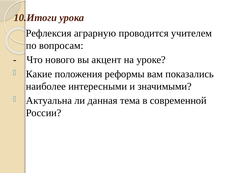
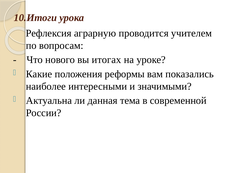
акцент: акцент -> итогах
